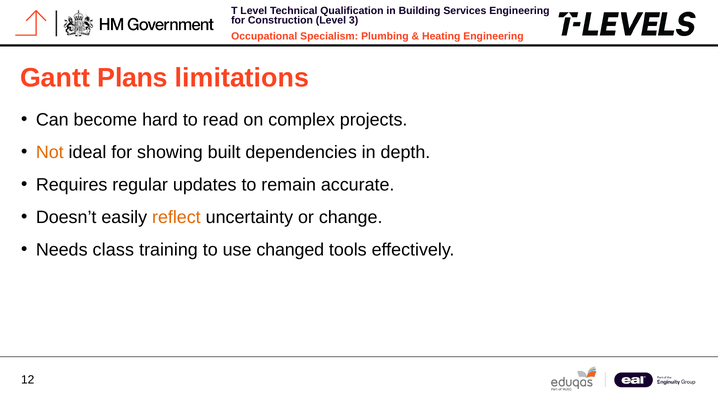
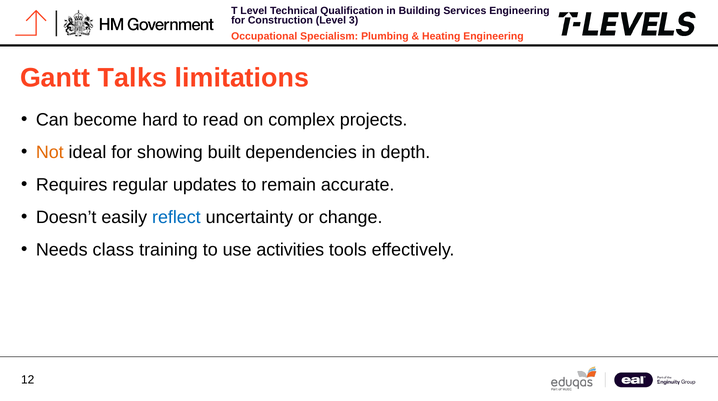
Plans: Plans -> Talks
reflect colour: orange -> blue
changed: changed -> activities
